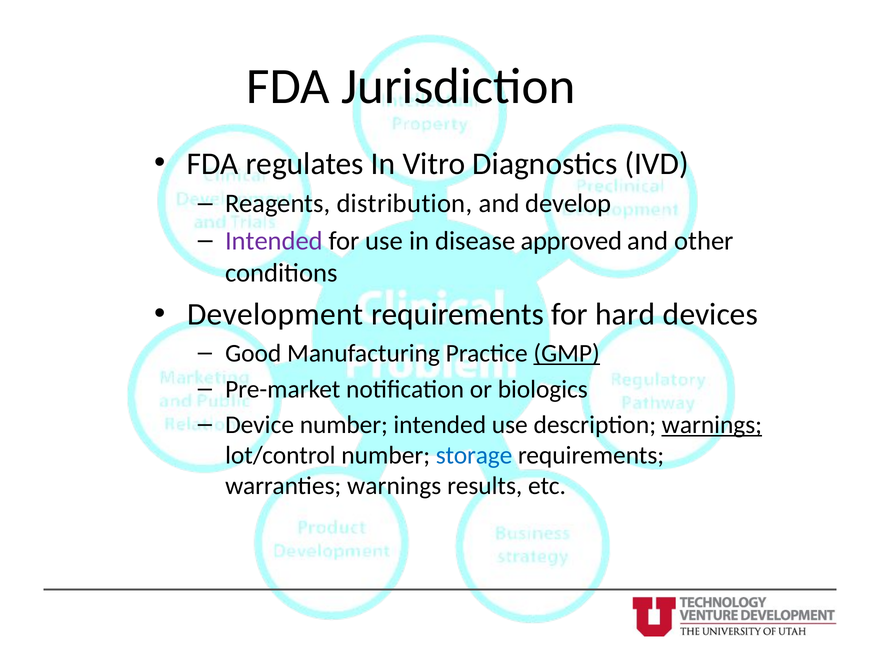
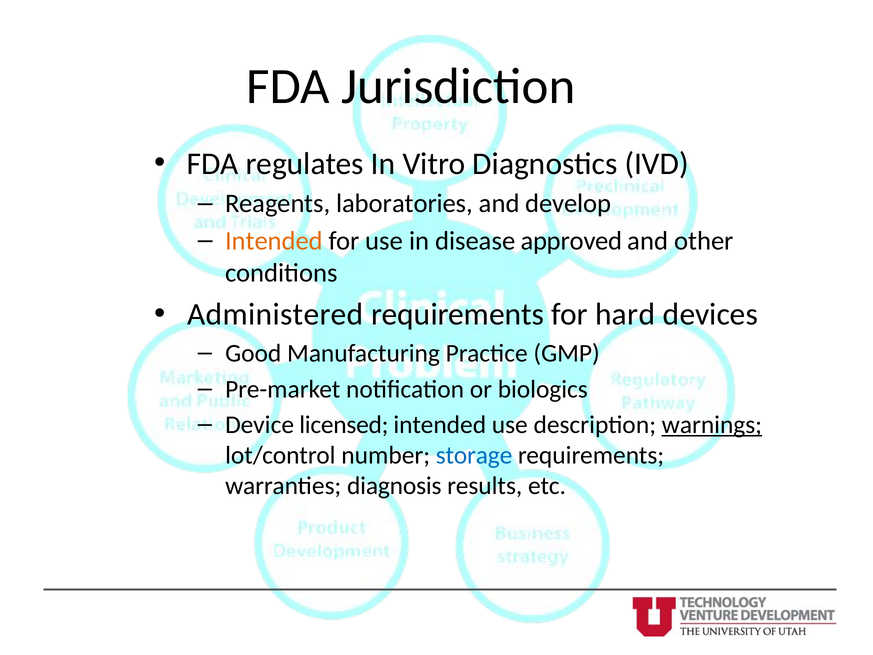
distribution: distribution -> laboratories
Intended at (274, 241) colour: purple -> orange
Development: Development -> Administered
GMP underline: present -> none
Device number: number -> licensed
warranties warnings: warnings -> diagnosis
